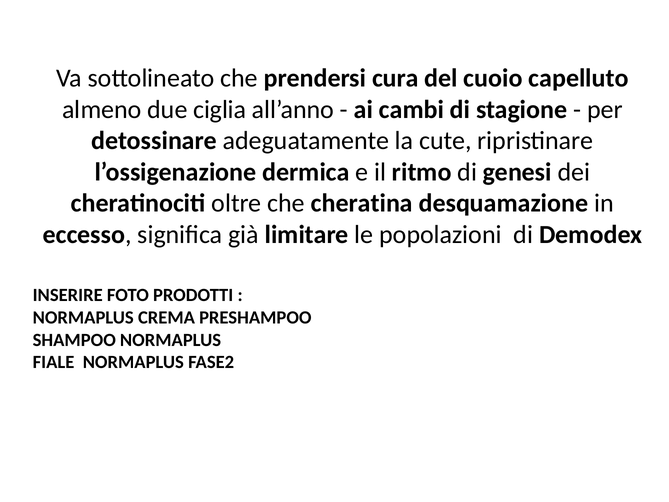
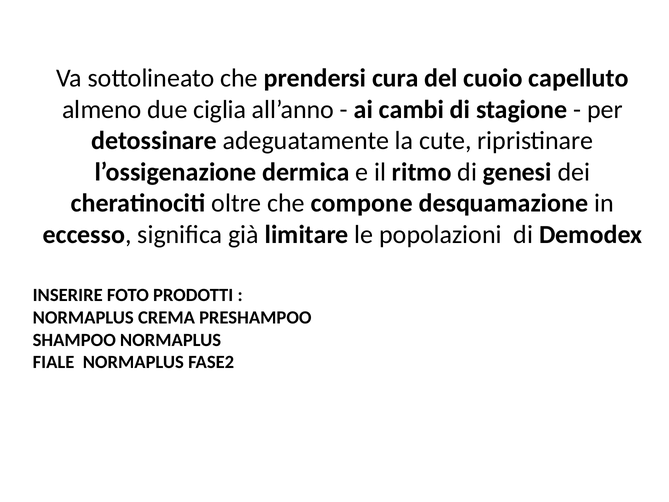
cheratina: cheratina -> compone
